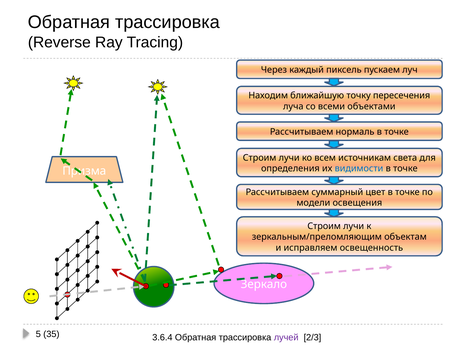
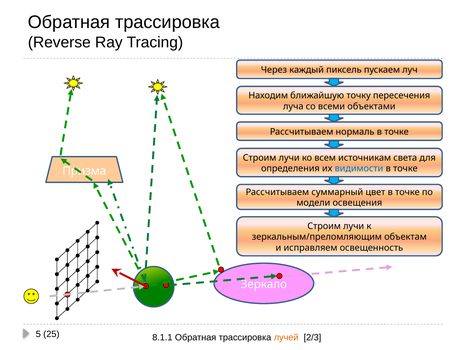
35: 35 -> 25
3.6.4: 3.6.4 -> 8.1.1
лучей colour: purple -> orange
